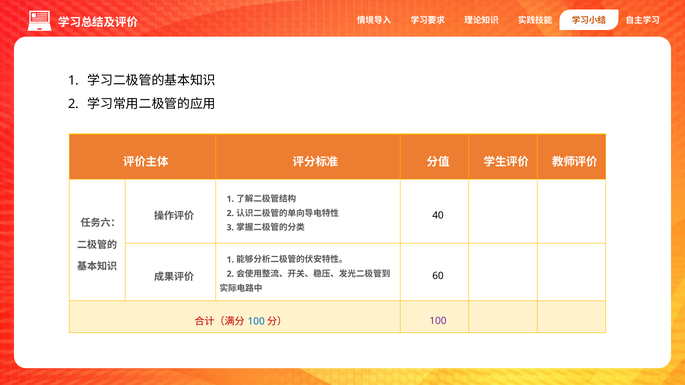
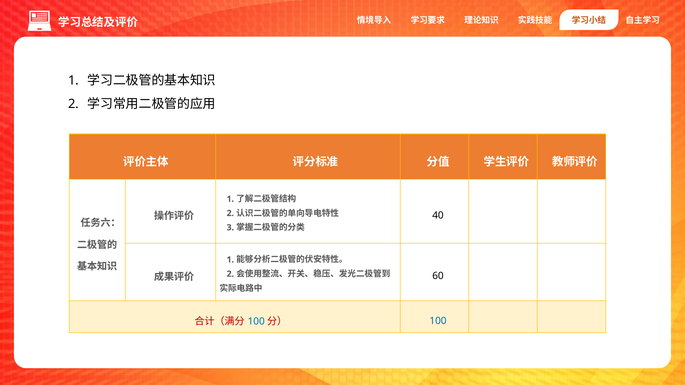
100 at (438, 321) colour: purple -> blue
